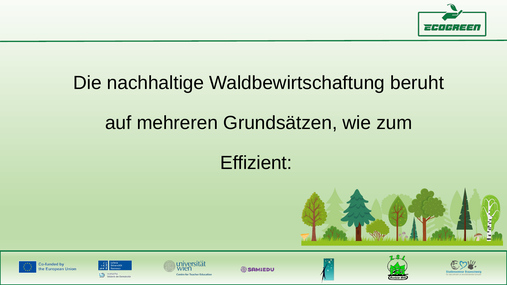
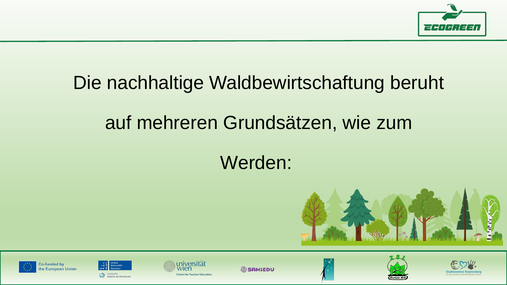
Effizient: Effizient -> Werden
